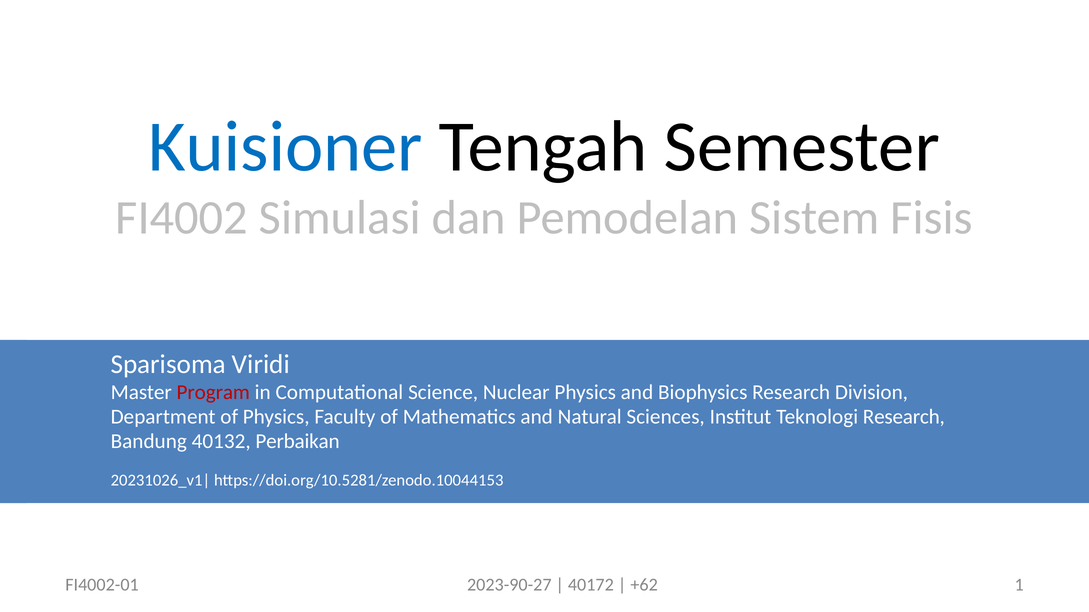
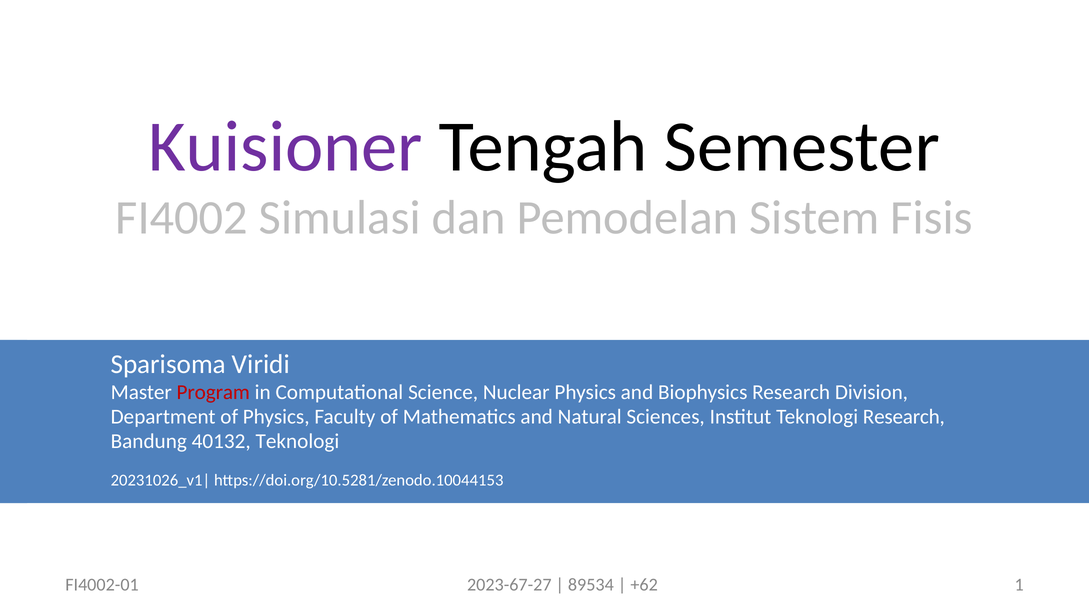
Kuisioner colour: blue -> purple
40132 Perbaikan: Perbaikan -> Teknologi
2023-90-27: 2023-90-27 -> 2023-67-27
40172: 40172 -> 89534
